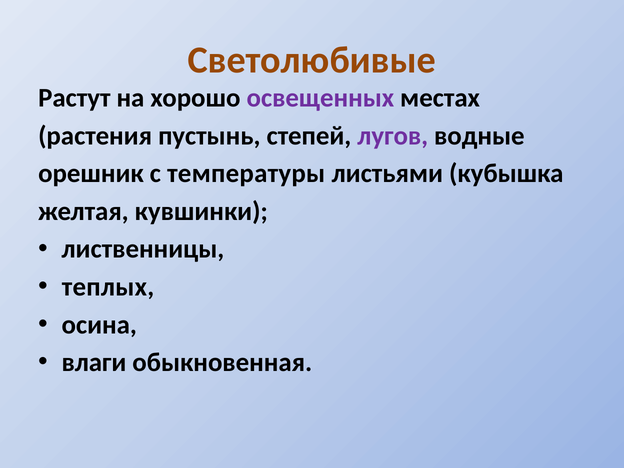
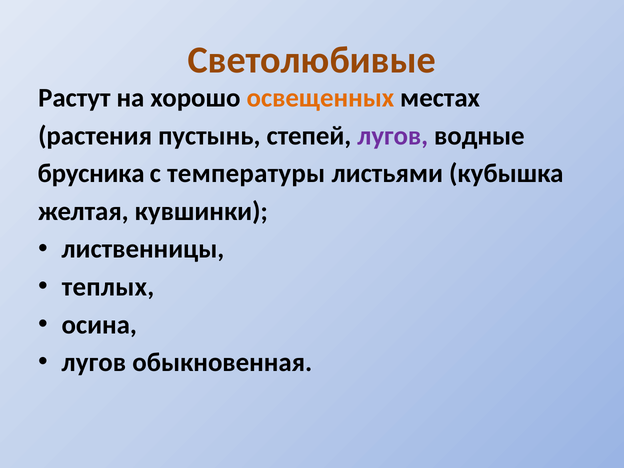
освещенных colour: purple -> orange
орешник: орешник -> брусника
влаги at (94, 363): влаги -> лугов
